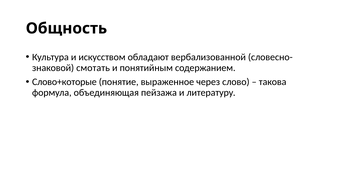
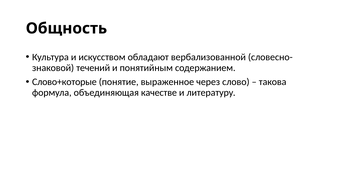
смотать: смотать -> течений
пейзажа: пейзажа -> качестве
